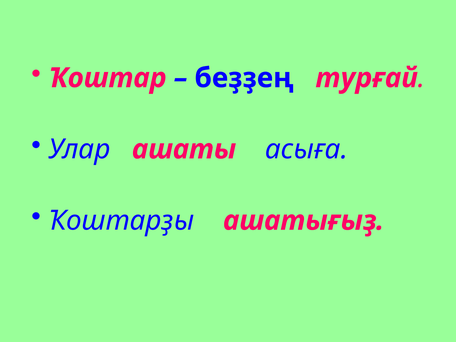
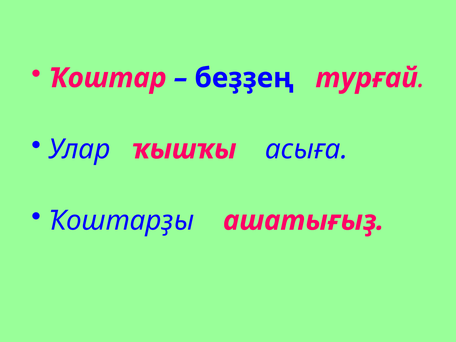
ашаты: ашаты -> ҡышҡы
